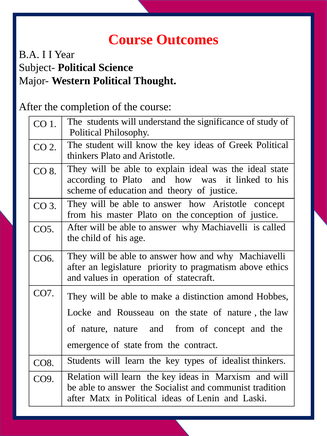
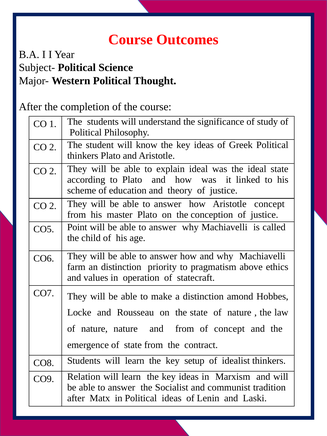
8 at (53, 171): 8 -> 2
3 at (53, 206): 3 -> 2
CO5 After: After -> Point
after at (76, 267): after -> farm
an legislature: legislature -> distinction
types: types -> setup
